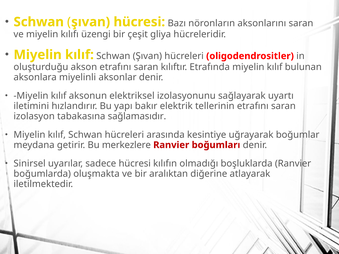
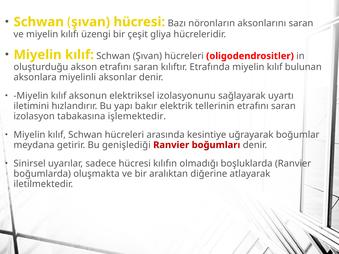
sağlamasıdır: sağlamasıdır -> işlemektedir
merkezlere: merkezlere -> genişlediği
